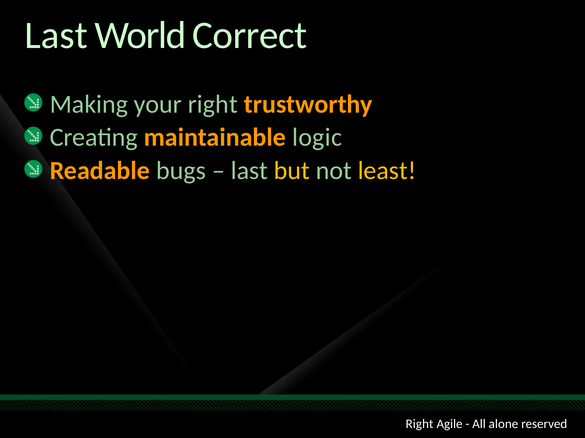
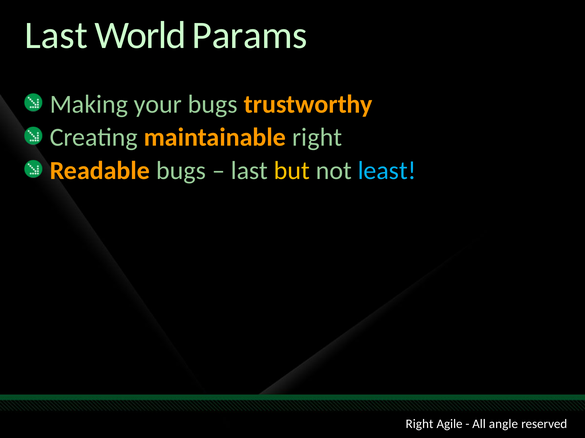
Correct: Correct -> Params
your right: right -> bugs
maintainable logic: logic -> right
least colour: yellow -> light blue
alone: alone -> angle
